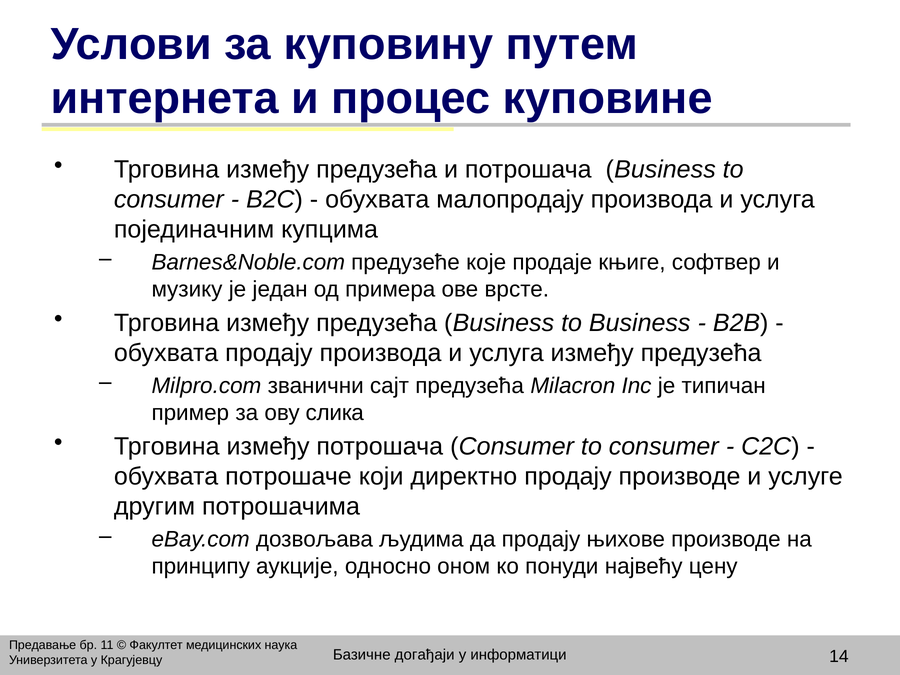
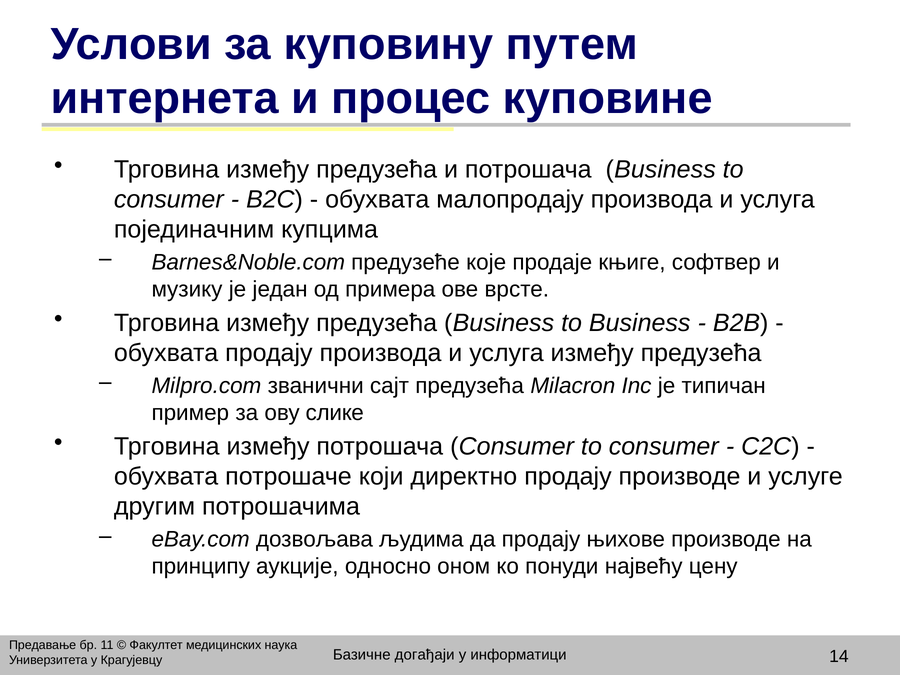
слика: слика -> слике
